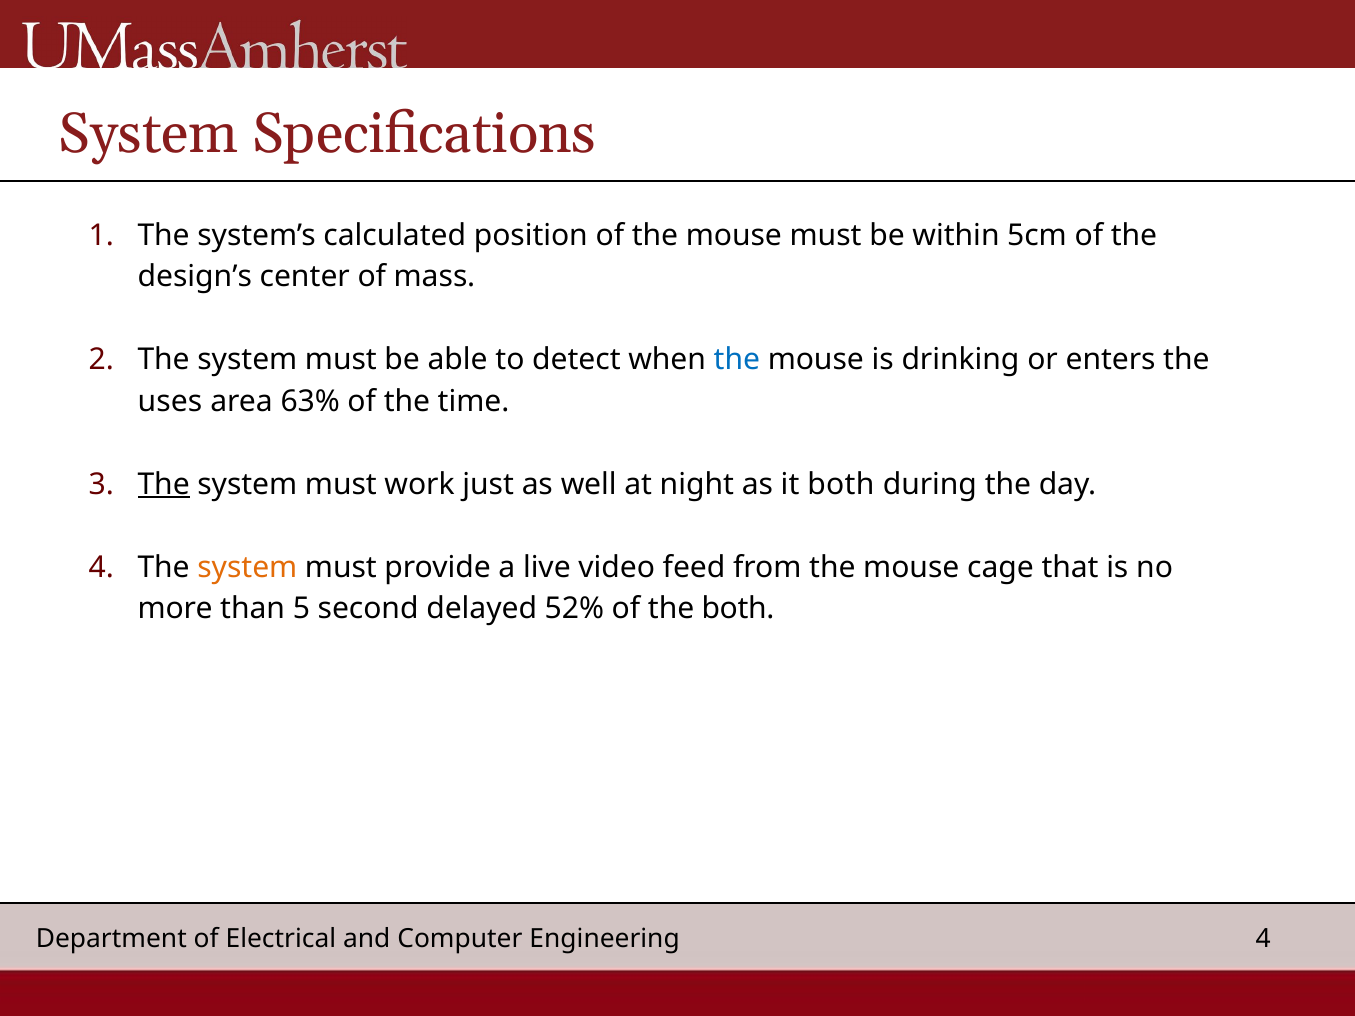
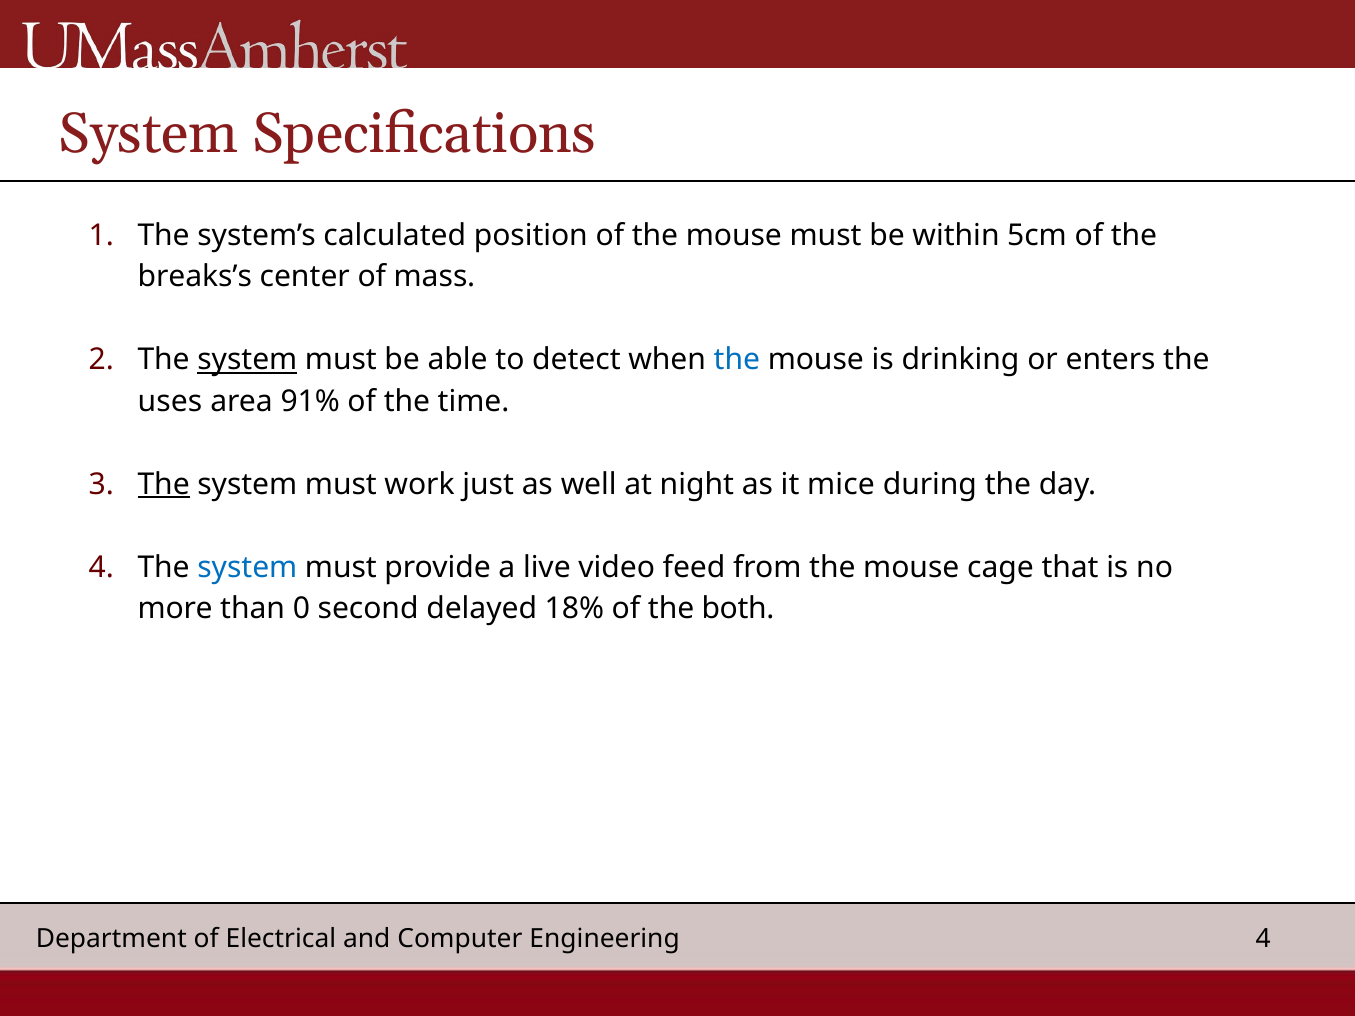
design’s: design’s -> breaks’s
system at (247, 360) underline: none -> present
63%: 63% -> 91%
it both: both -> mice
system at (247, 567) colour: orange -> blue
5: 5 -> 0
52%: 52% -> 18%
